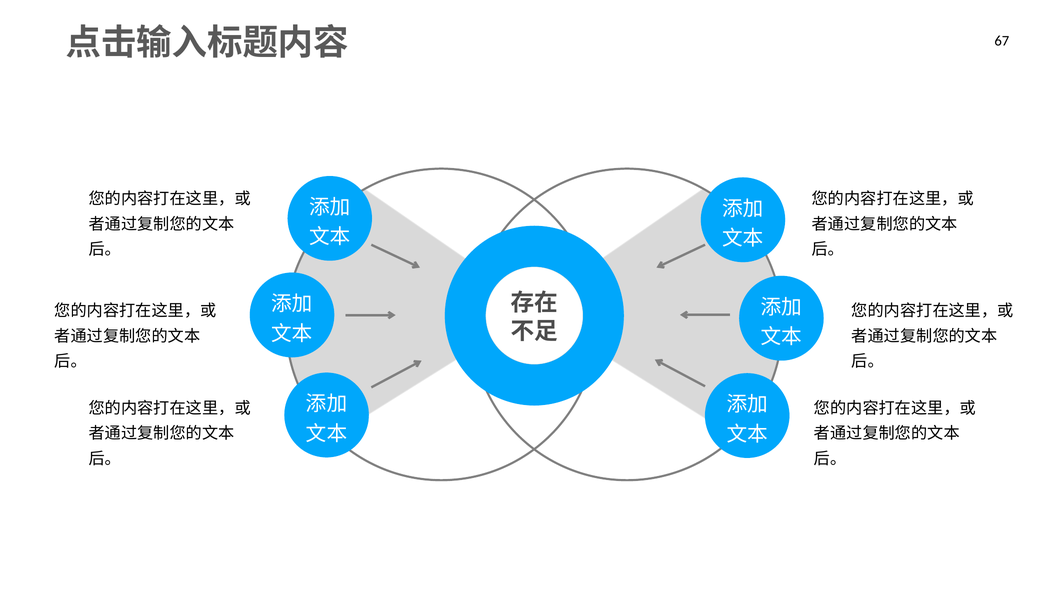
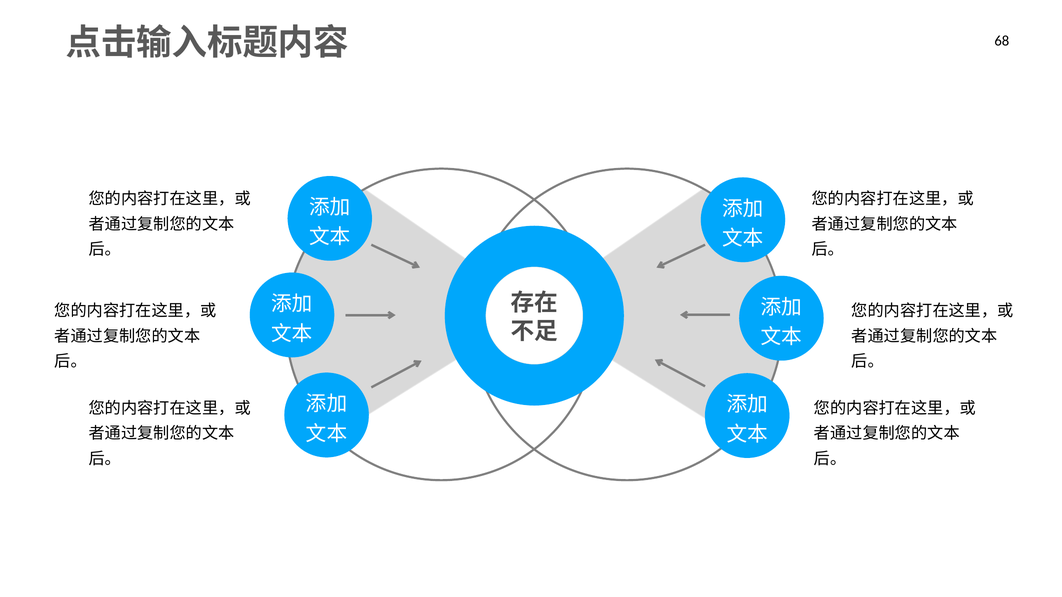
67: 67 -> 68
